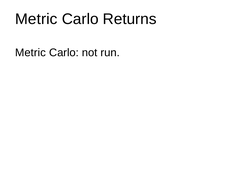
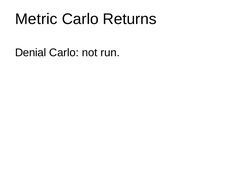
Metric at (30, 53): Metric -> Denial
